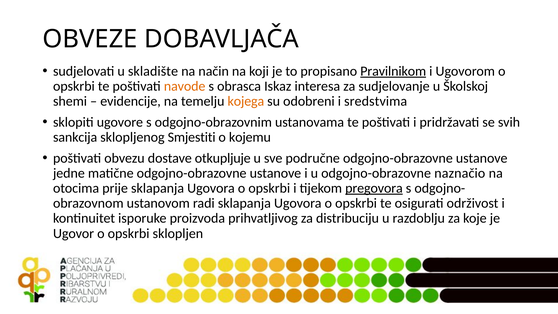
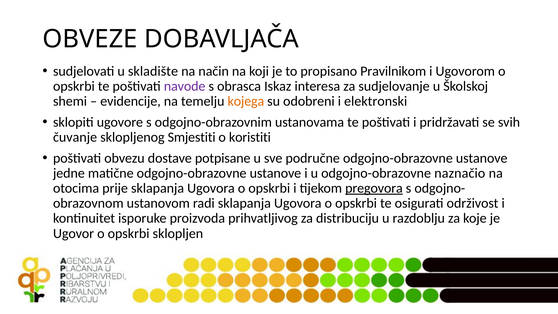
Pravilnikom underline: present -> none
navode colour: orange -> purple
sredstvima: sredstvima -> elektronski
sankcija: sankcija -> čuvanje
kojemu: kojemu -> koristiti
otkupljuje: otkupljuje -> potpisane
